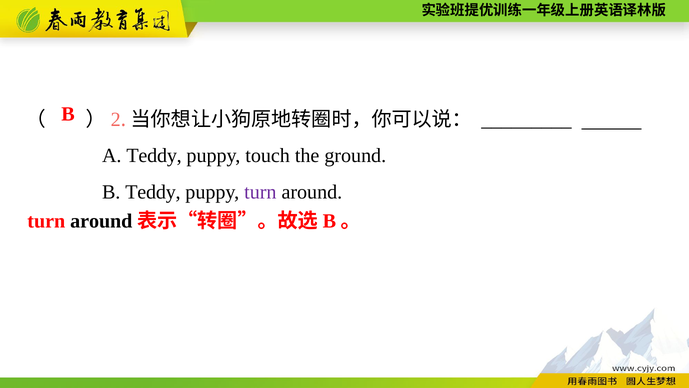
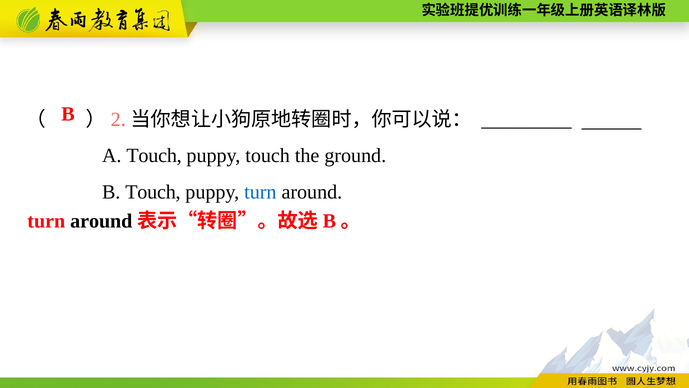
A Teddy: Teddy -> Touch
B Teddy: Teddy -> Touch
turn at (260, 192) colour: purple -> blue
